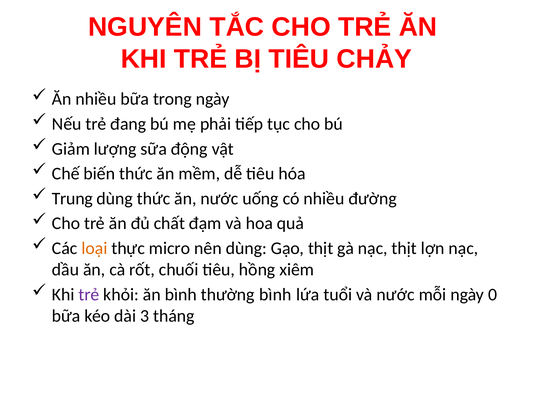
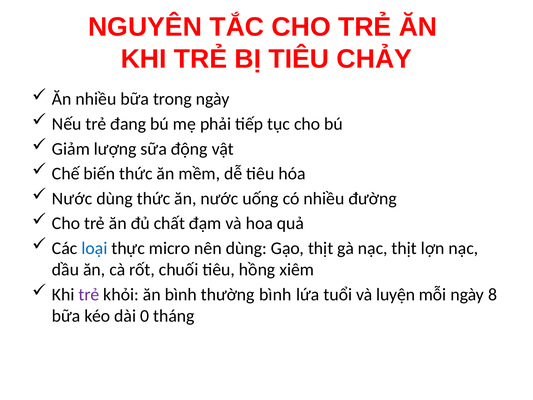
Trung at (72, 198): Trung -> Nước
loại colour: orange -> blue
và nước: nước -> luyện
0: 0 -> 8
3: 3 -> 0
